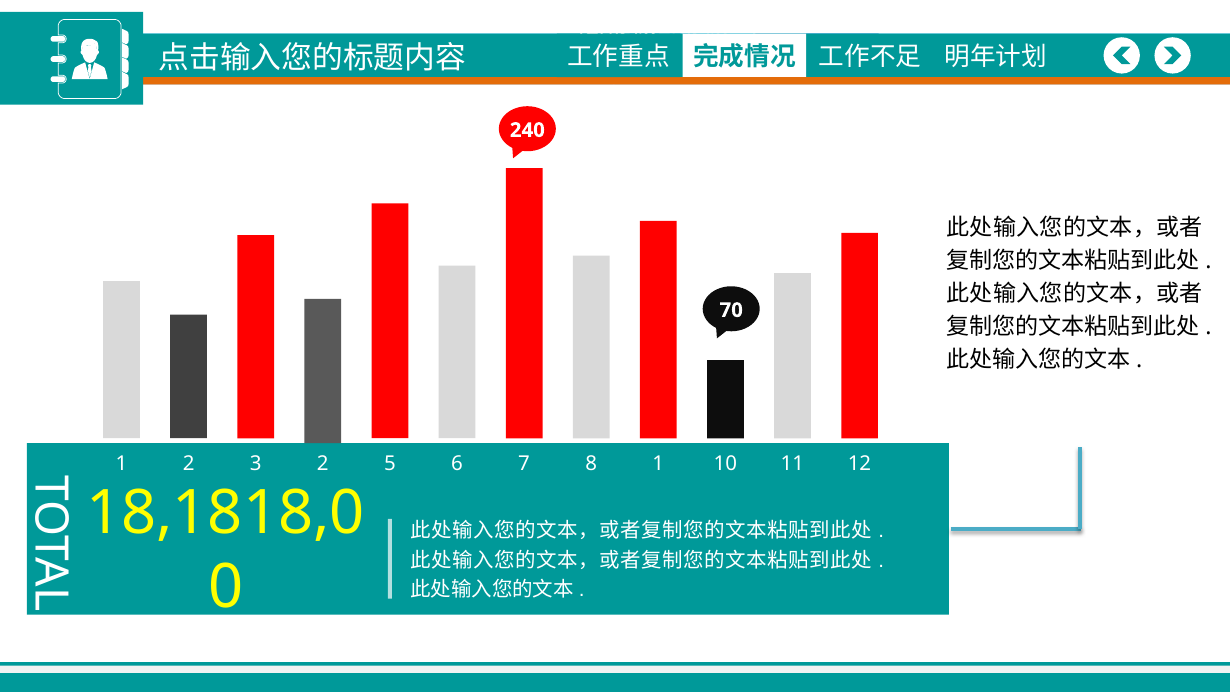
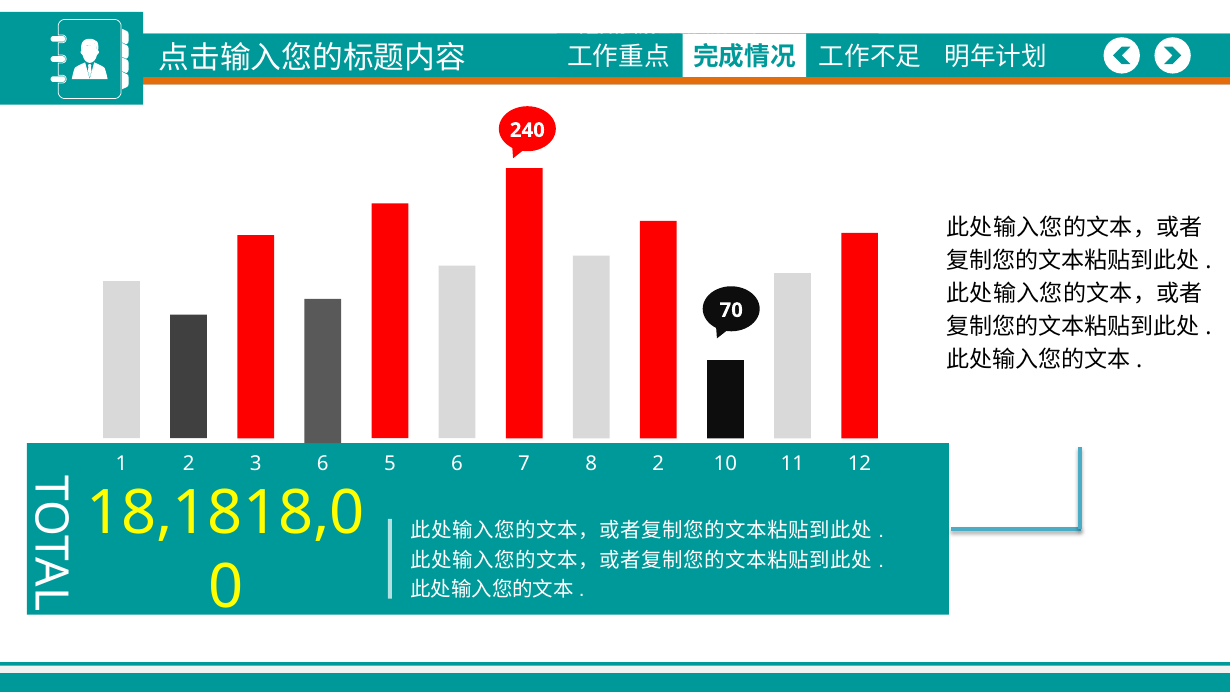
3 2: 2 -> 6
8 1: 1 -> 2
